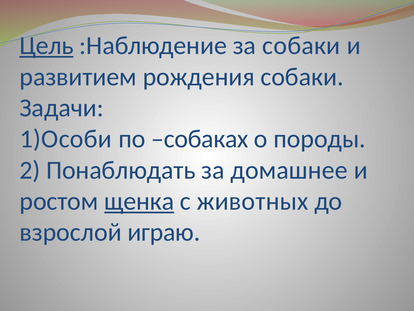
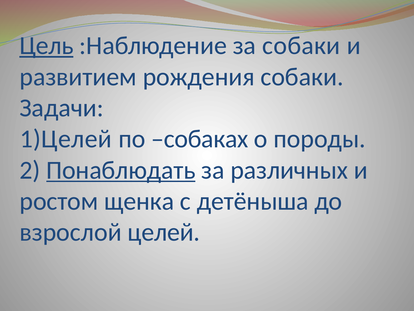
1)Особи: 1)Особи -> 1)Целей
Понаблюдать underline: none -> present
домашнее: домашнее -> различных
щенка underline: present -> none
животных: животных -> детёныша
играю: играю -> целей
